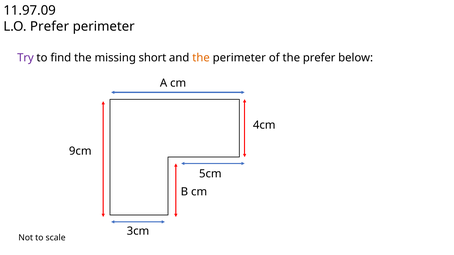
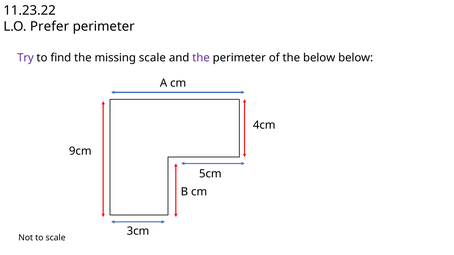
11.97.09: 11.97.09 -> 11.23.22
missing short: short -> scale
the at (201, 58) colour: orange -> purple
the prefer: prefer -> below
